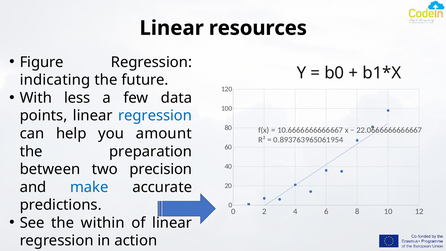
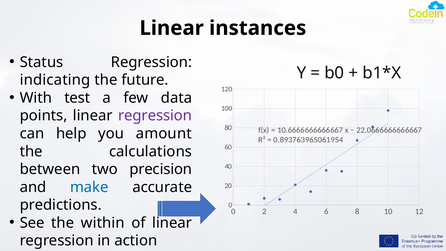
resources: resources -> instances
Figure: Figure -> Status
less: less -> test
regression at (155, 116) colour: blue -> purple
preparation: preparation -> calculations
